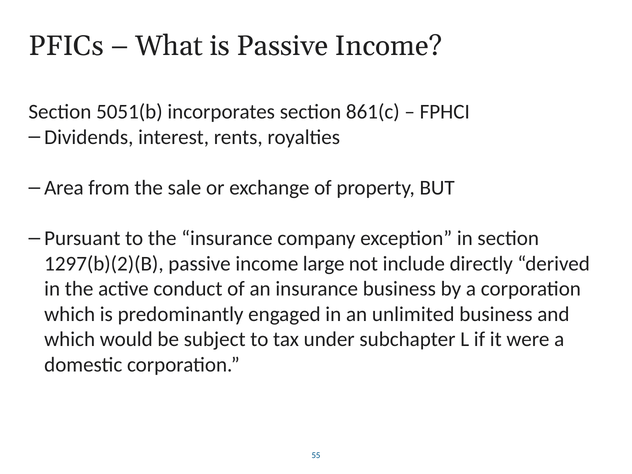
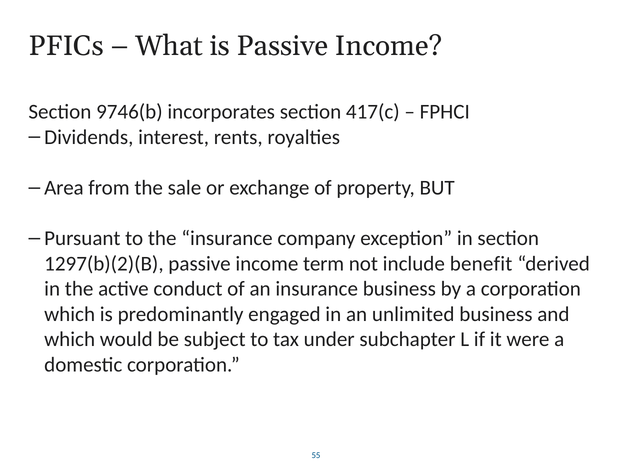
5051(b: 5051(b -> 9746(b
861(c: 861(c -> 417(c
large: large -> term
directly: directly -> benefit
